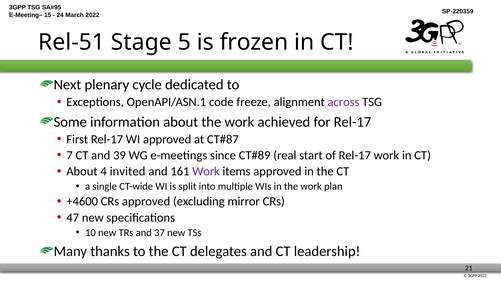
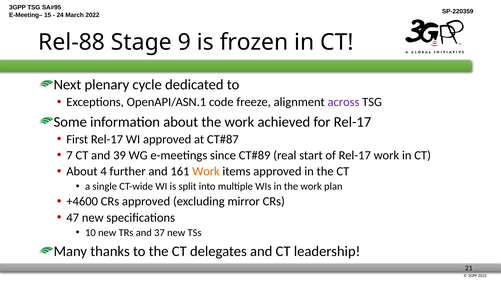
Rel-51: Rel-51 -> Rel-88
5: 5 -> 9
invited: invited -> further
Work at (206, 171) colour: purple -> orange
